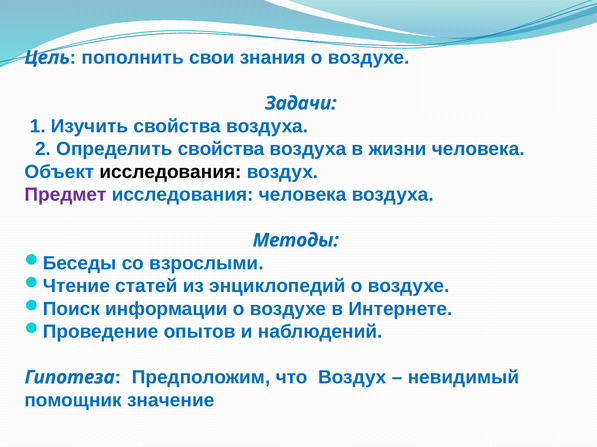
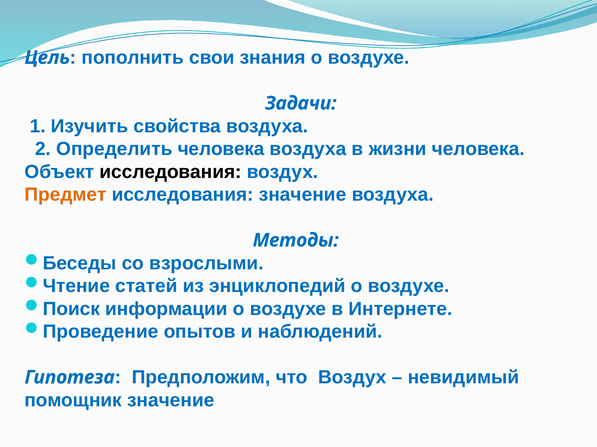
Определить свойства: свойства -> человека
Предмет colour: purple -> orange
исследования человека: человека -> значение
